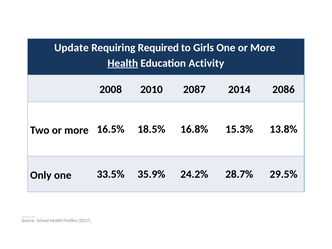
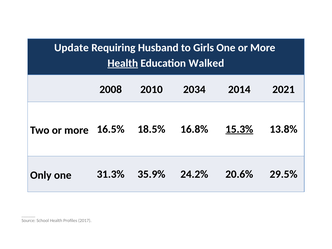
Required: Required -> Husband
Activity: Activity -> Walked
2087: 2087 -> 2034
2086: 2086 -> 2021
15.3% underline: none -> present
33.5%: 33.5% -> 31.3%
28.7%: 28.7% -> 20.6%
